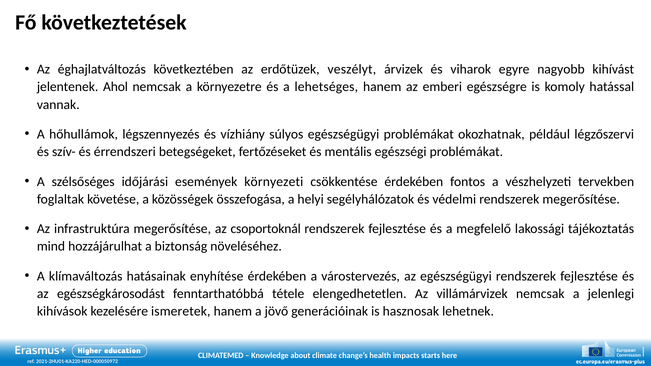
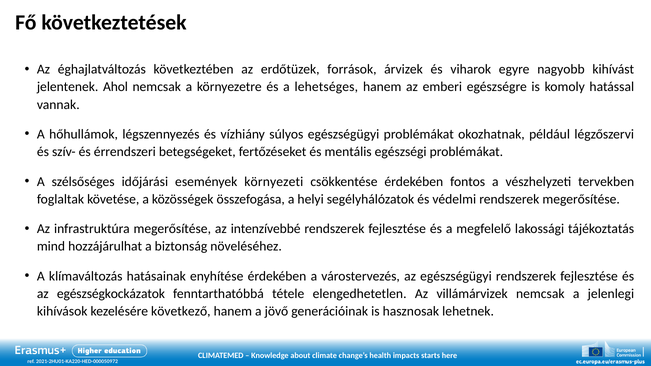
veszélyt: veszélyt -> források
csoportoknál: csoportoknál -> intenzívebbé
egészségkárosodást: egészségkárosodást -> egészségkockázatok
ismeretek: ismeretek -> következő
